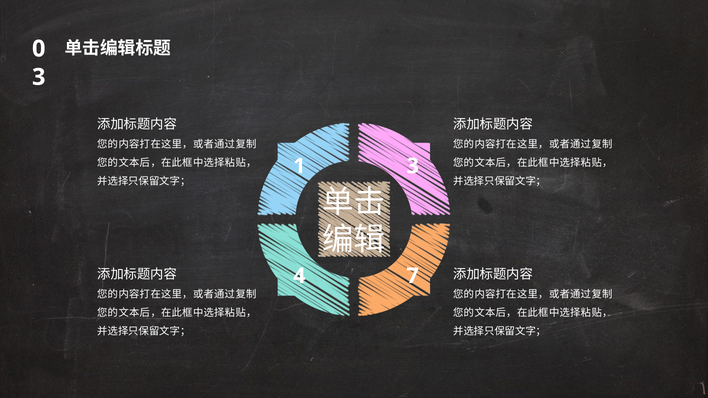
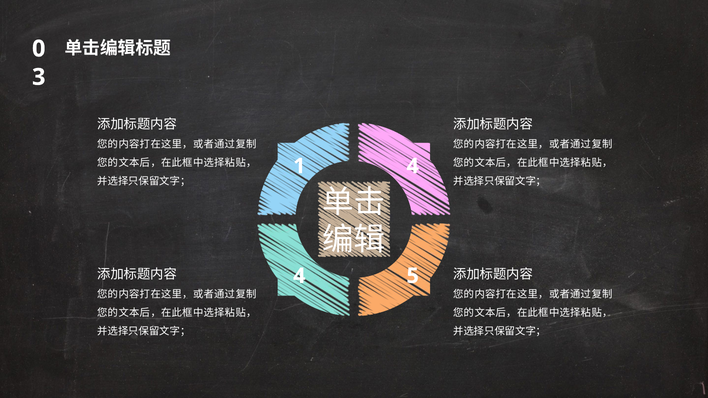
1 3: 3 -> 4
7: 7 -> 5
